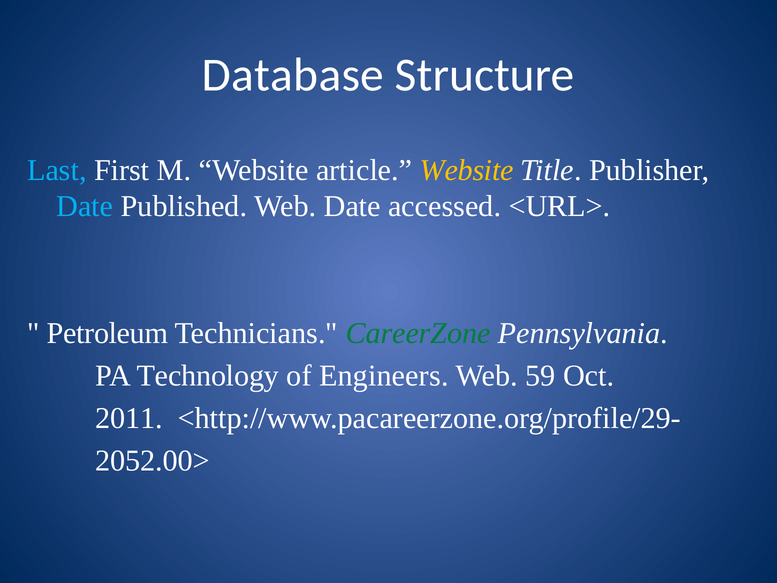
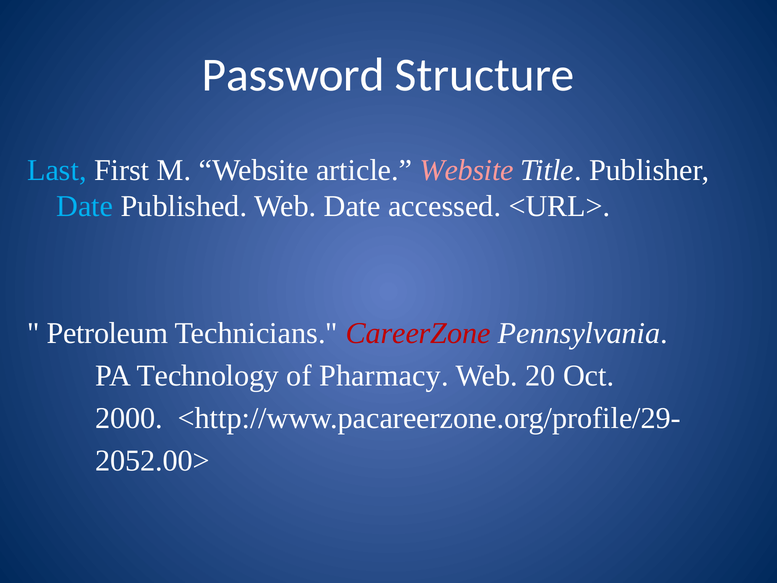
Database: Database -> Password
Website at (467, 170) colour: yellow -> pink
CareerZone colour: green -> red
Engineers: Engineers -> Pharmacy
59: 59 -> 20
2011: 2011 -> 2000
